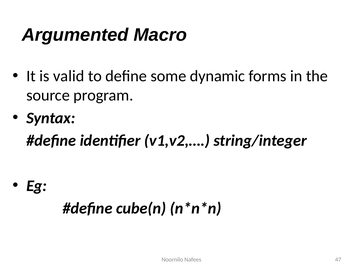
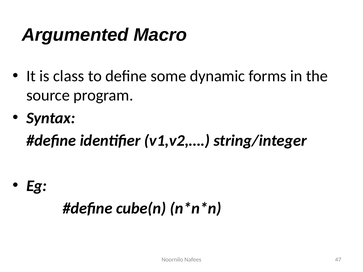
valid: valid -> class
